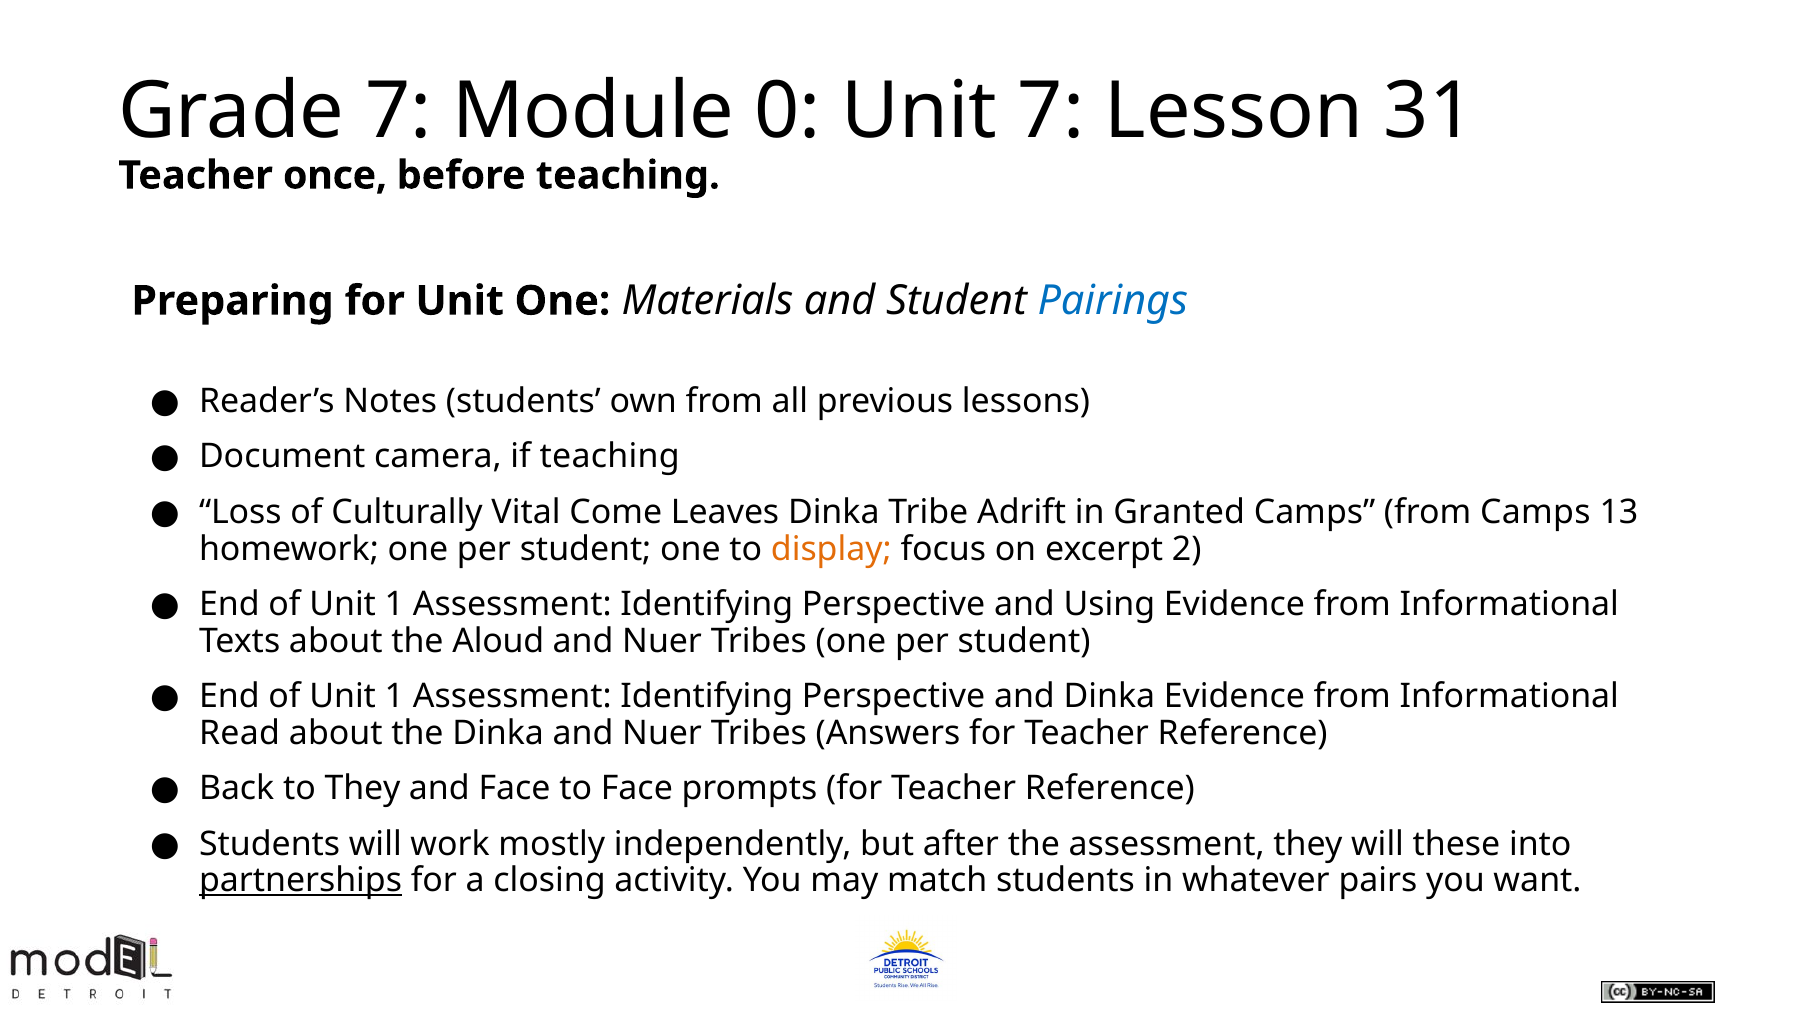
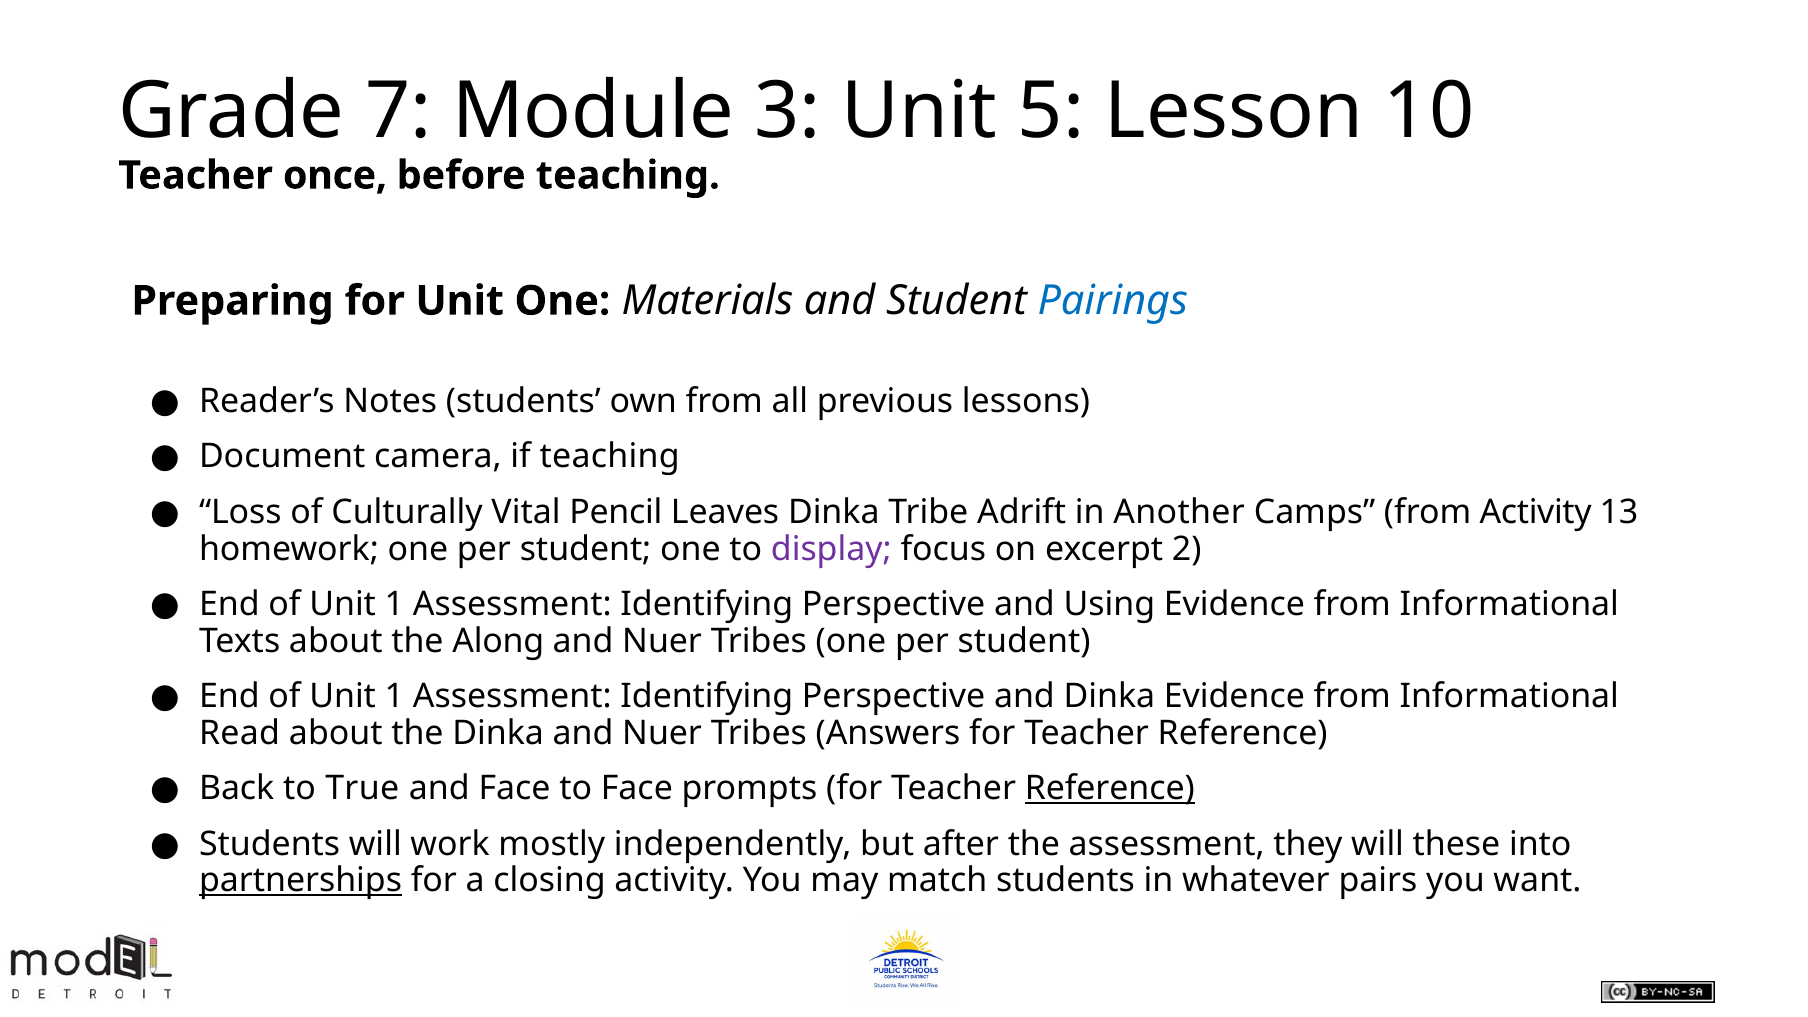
0: 0 -> 3
Unit 7: 7 -> 5
31: 31 -> 10
Come: Come -> Pencil
Granted: Granted -> Another
from Camps: Camps -> Activity
display colour: orange -> purple
Aloud: Aloud -> Along
to They: They -> True
Reference at (1110, 788) underline: none -> present
